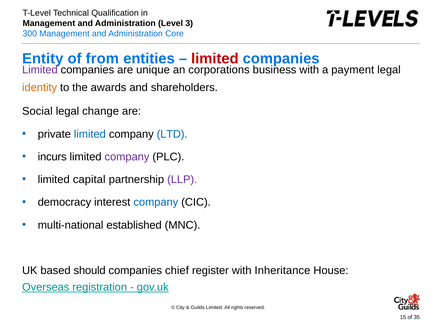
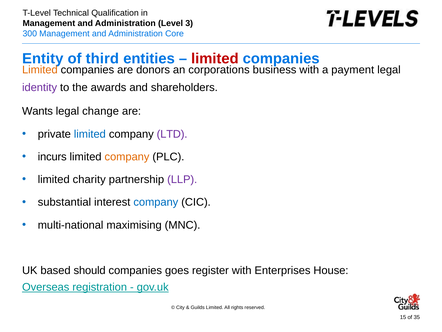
from: from -> third
Limited at (40, 70) colour: purple -> orange
unique: unique -> donors
identity colour: orange -> purple
Social: Social -> Wants
LTD colour: blue -> purple
company at (127, 157) colour: purple -> orange
capital: capital -> charity
democracy: democracy -> substantial
established: established -> maximising
chief: chief -> goes
Inheritance: Inheritance -> Enterprises
